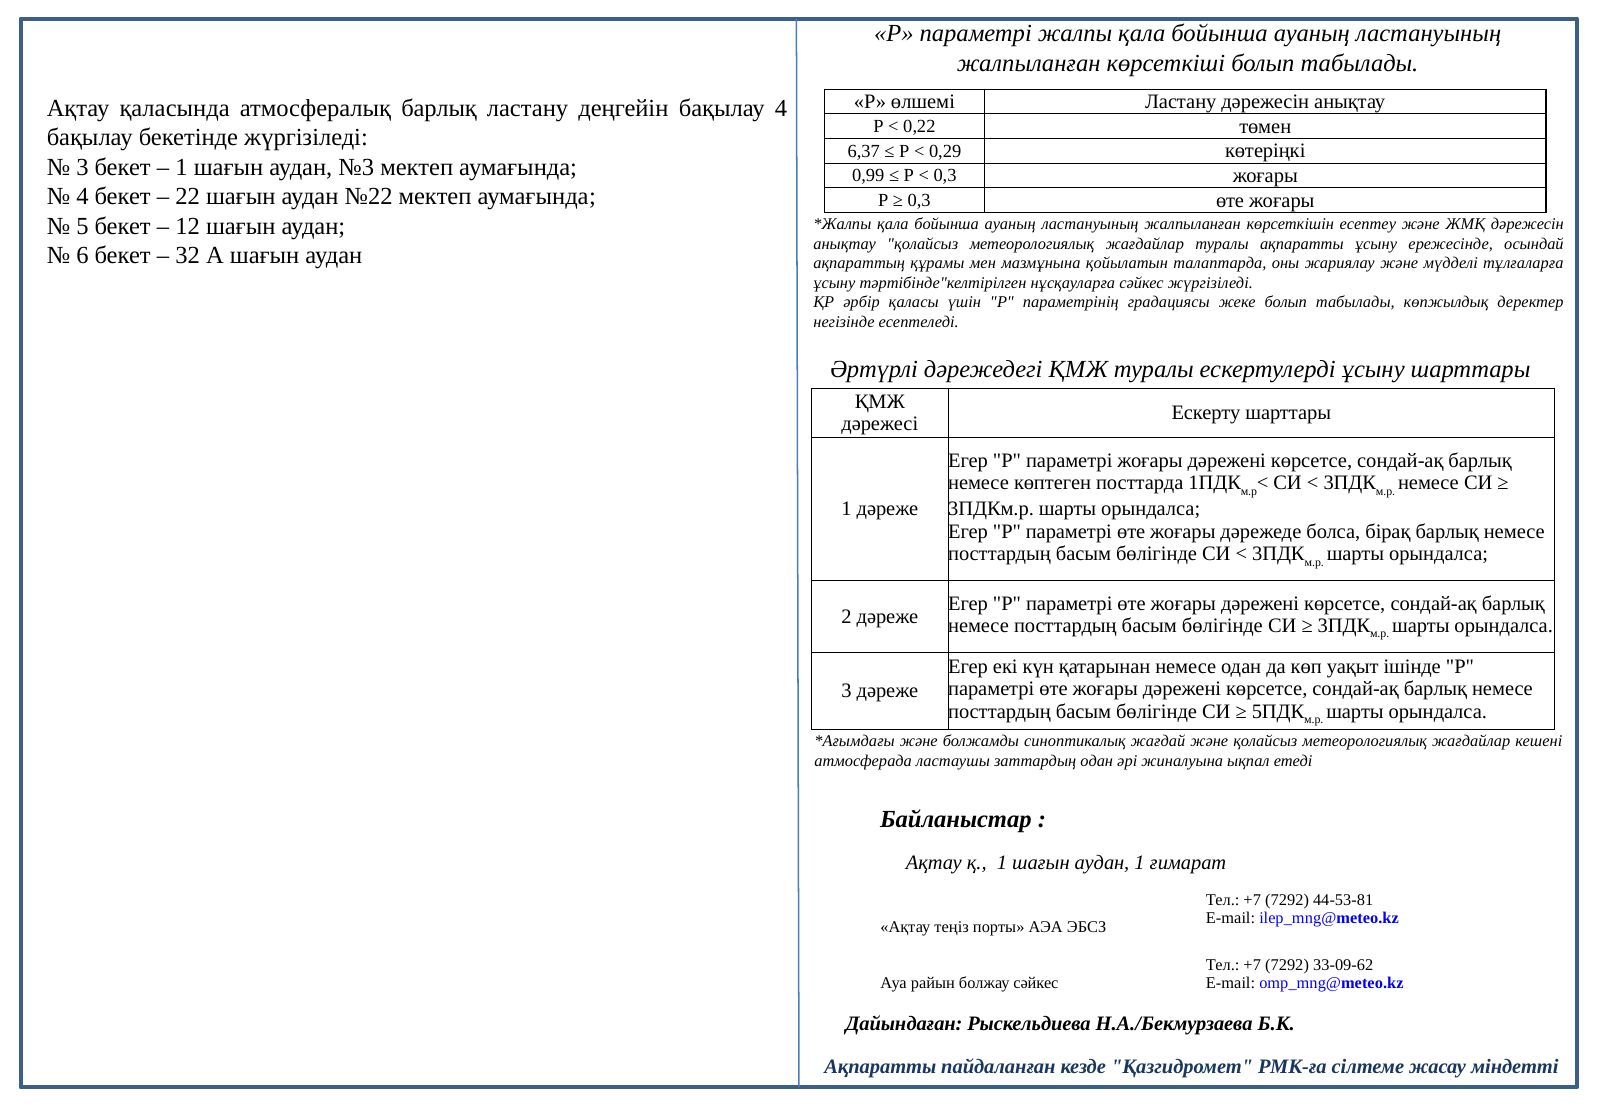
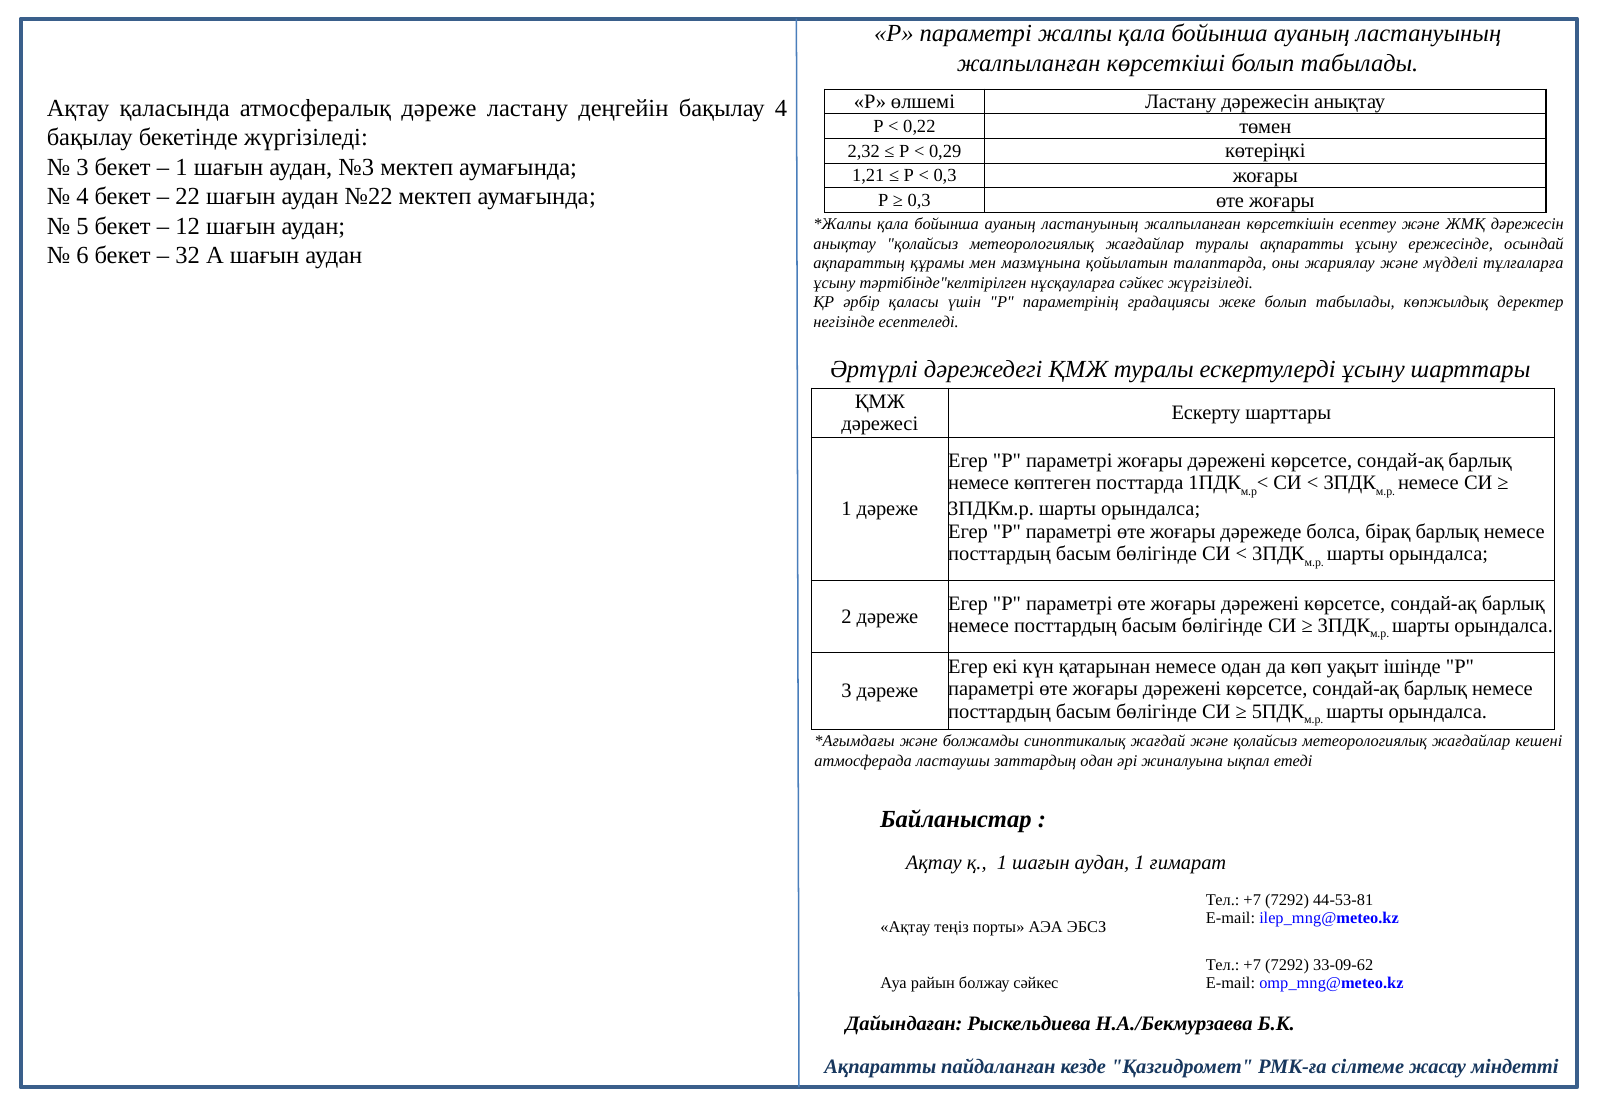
атмосфералық барлық: барлық -> дәреже
6,37: 6,37 -> 2,32
0,99: 0,99 -> 1,21
